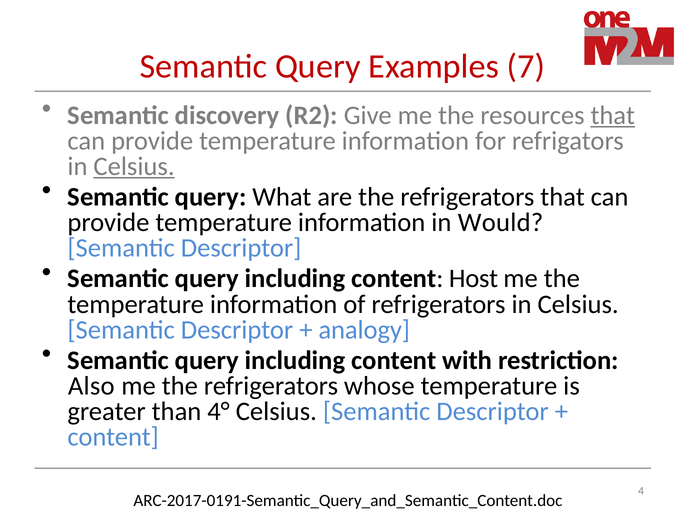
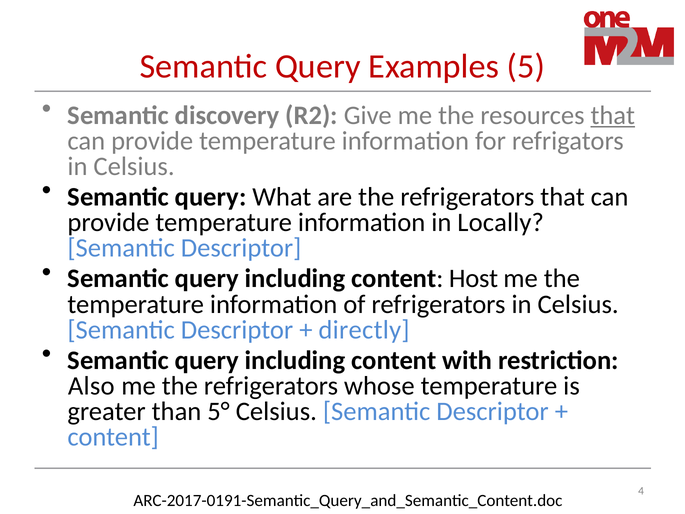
7: 7 -> 5
Celsius at (134, 166) underline: present -> none
Would: Would -> Locally
analogy: analogy -> directly
4°: 4° -> 5°
